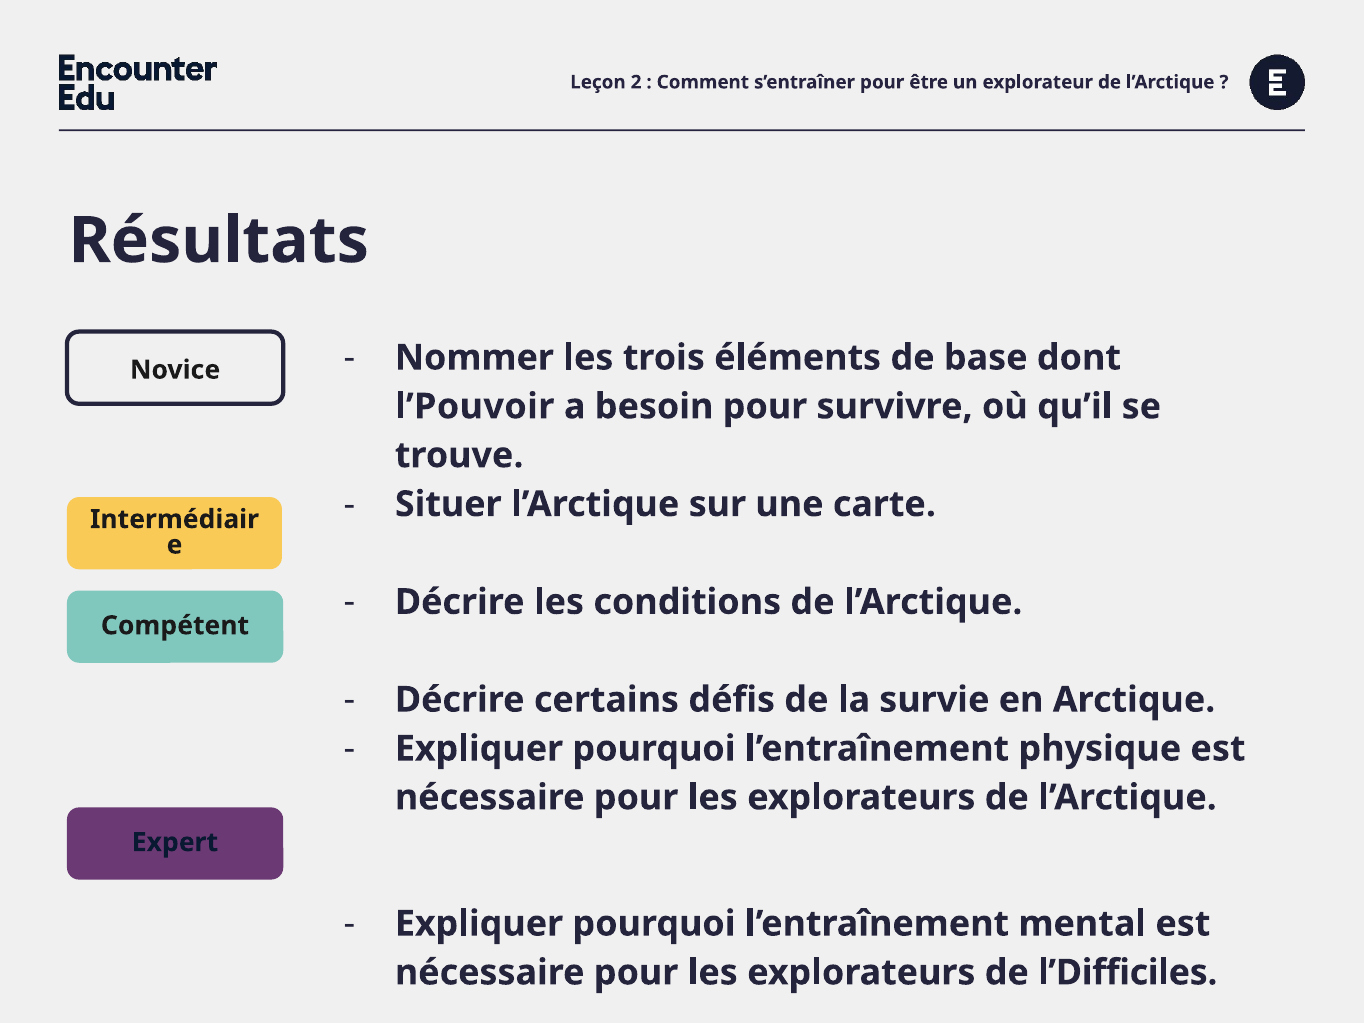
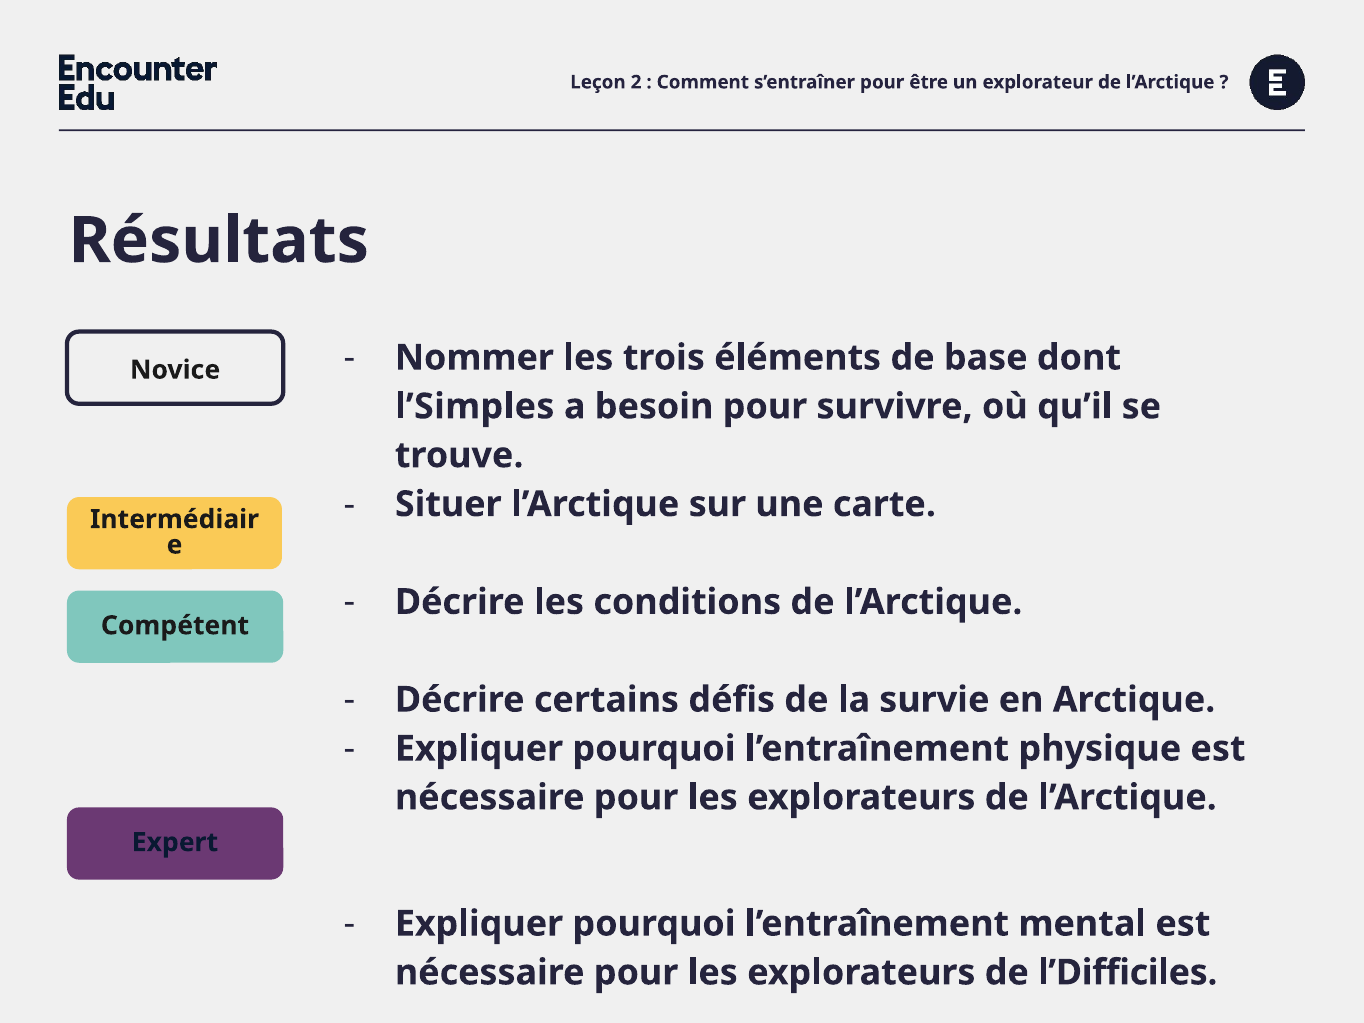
l’Pouvoir: l’Pouvoir -> l’Simples
